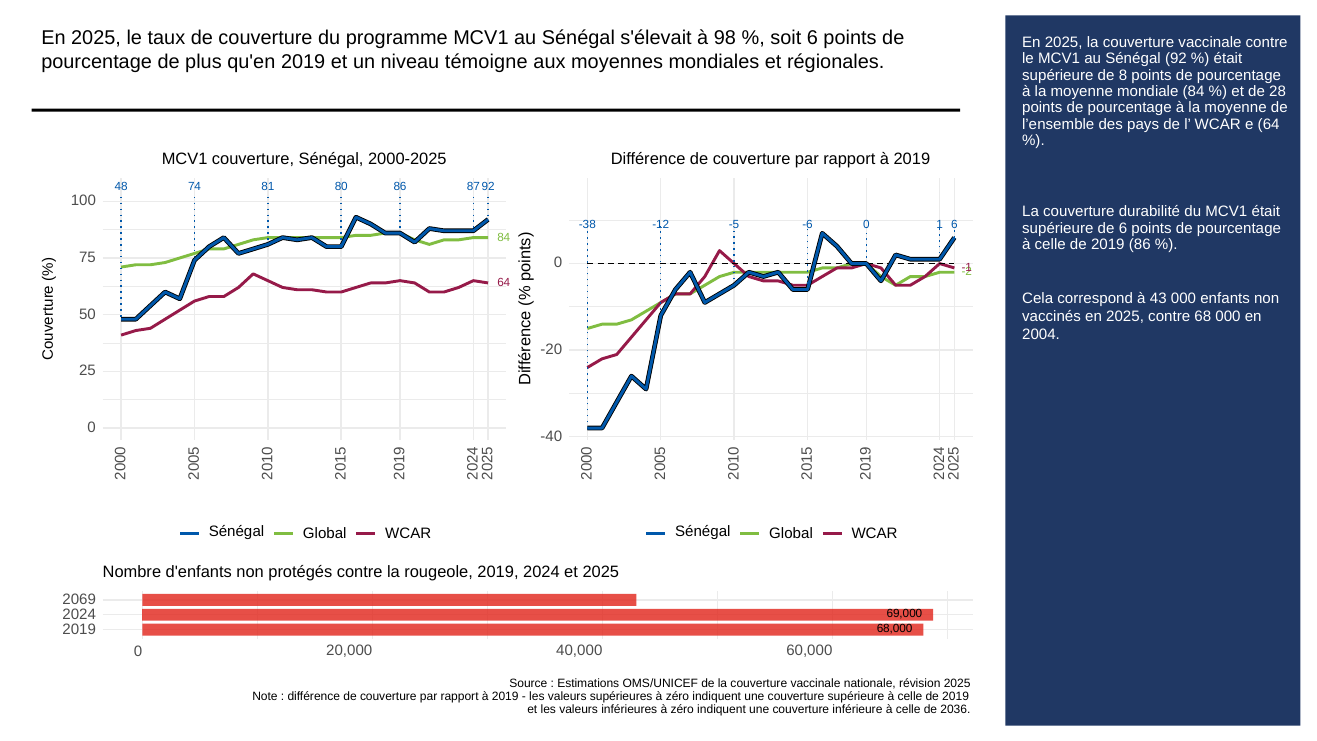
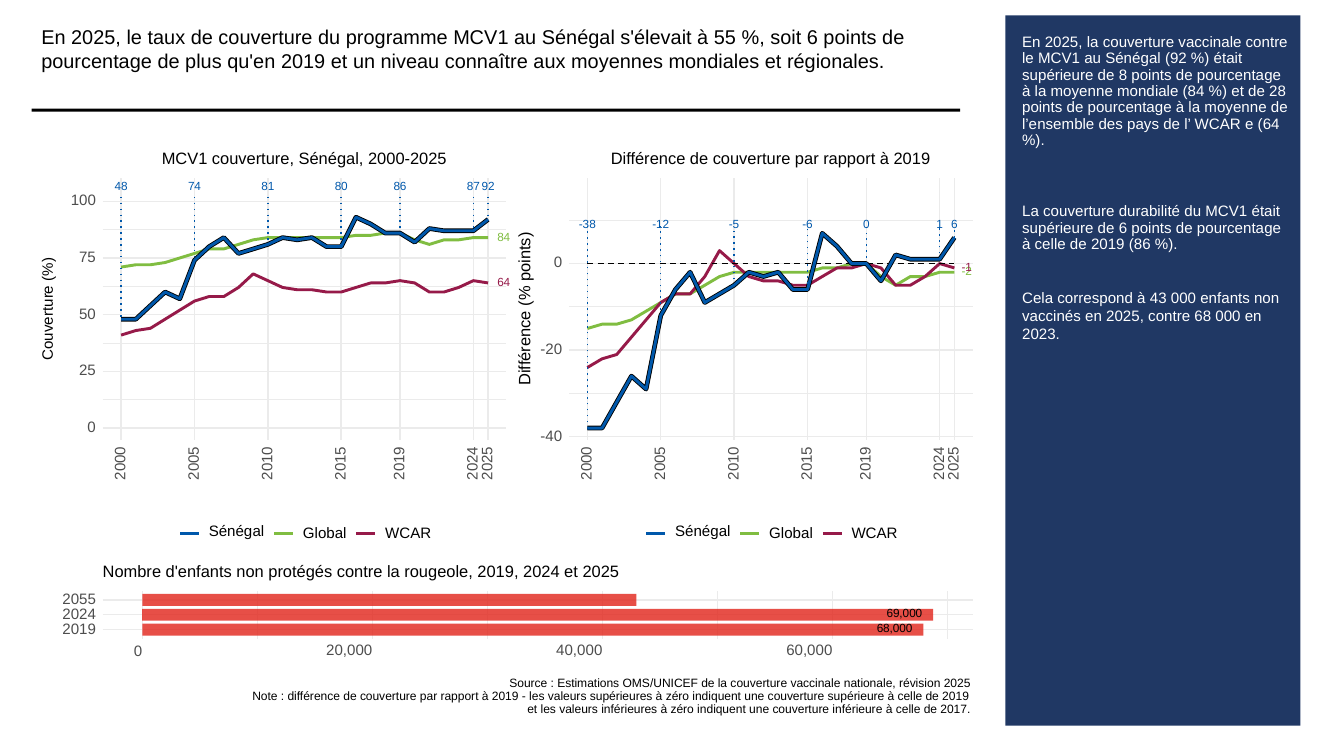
98: 98 -> 55
témoigne: témoigne -> connaître
2004: 2004 -> 2023
2069: 2069 -> 2055
2036: 2036 -> 2017
